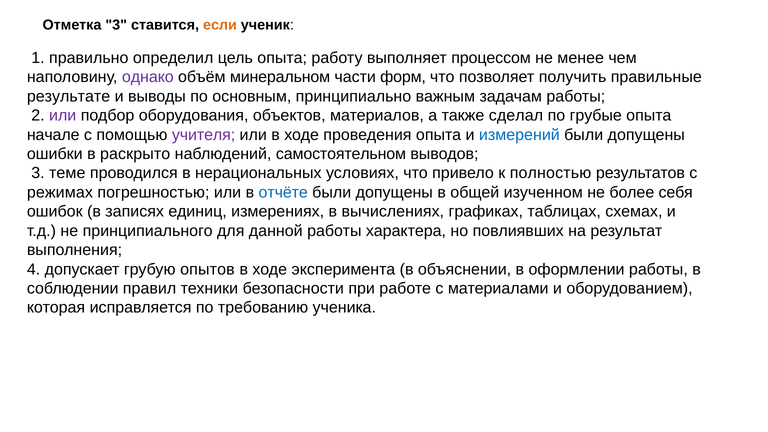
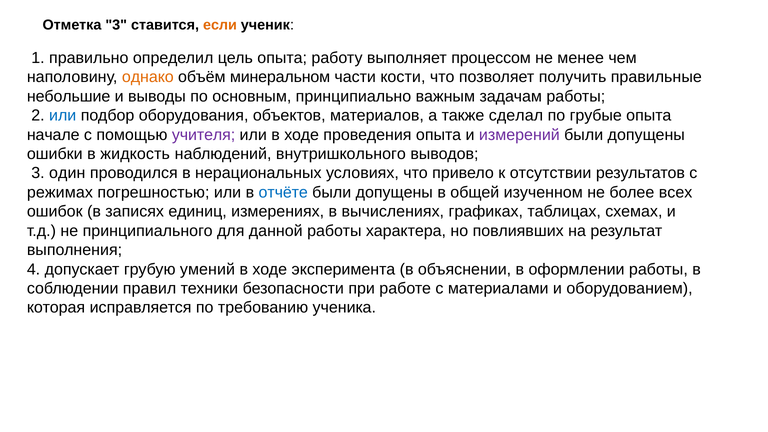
однако colour: purple -> orange
форм: форм -> кости
результате: результате -> небольшие
или at (63, 116) colour: purple -> blue
измерений colour: blue -> purple
раскрыто: раскрыто -> жидкость
самостоятельном: самостоятельном -> внутришкольного
теме: теме -> один
полностью: полностью -> отсутствии
себя: себя -> всех
опытов: опытов -> умений
